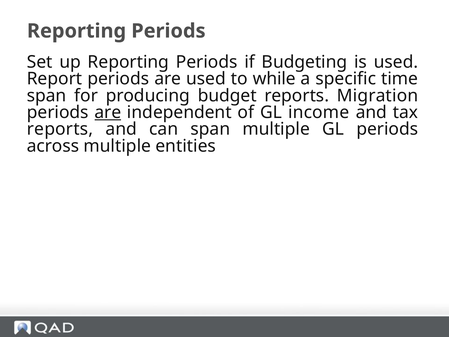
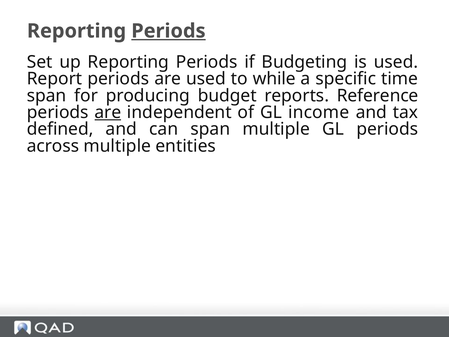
Periods at (168, 31) underline: none -> present
Migration: Migration -> Reference
reports at (60, 129): reports -> defined
